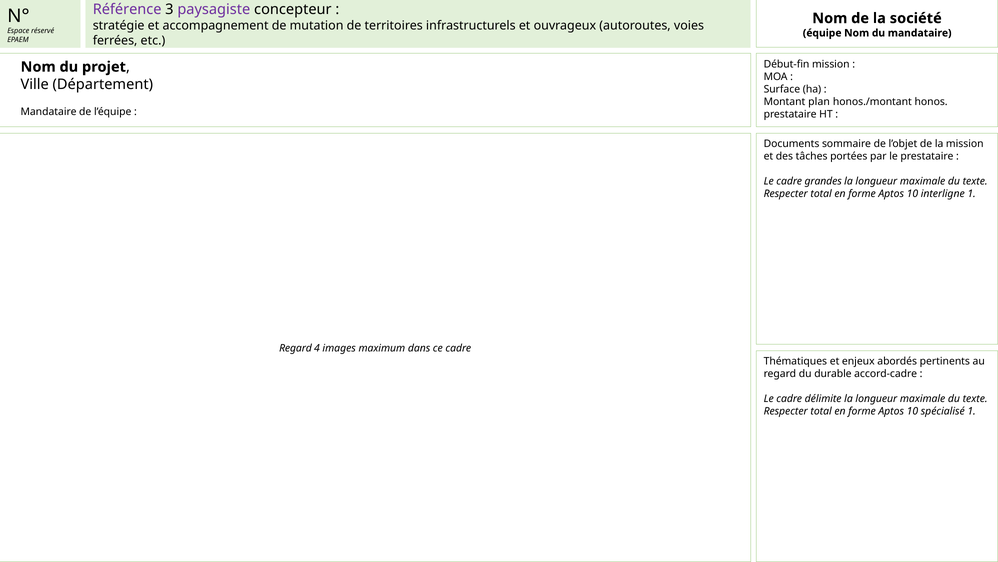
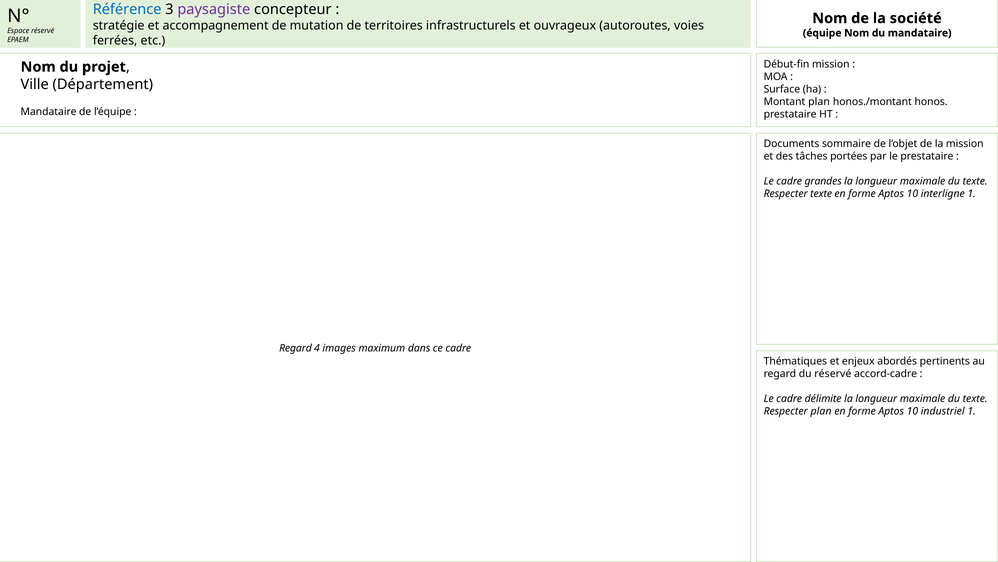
Référence colour: purple -> blue
total at (821, 194): total -> texte
du durable: durable -> réservé
total at (821, 411): total -> plan
spécialisé: spécialisé -> industriel
